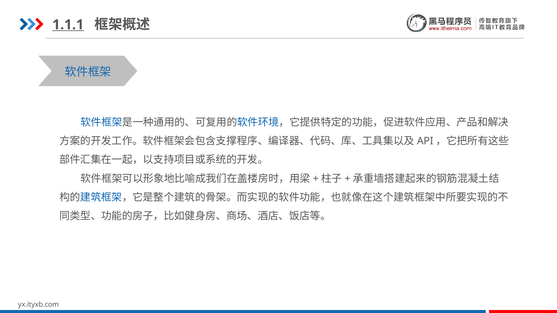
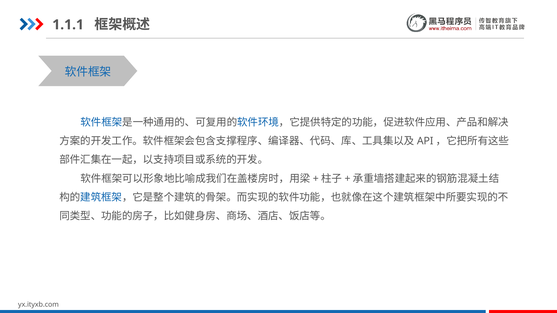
1.1.1 underline: present -> none
